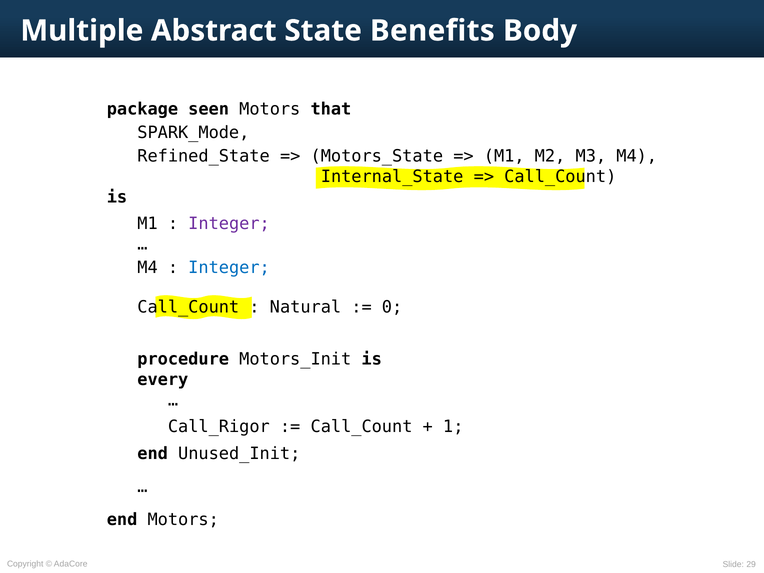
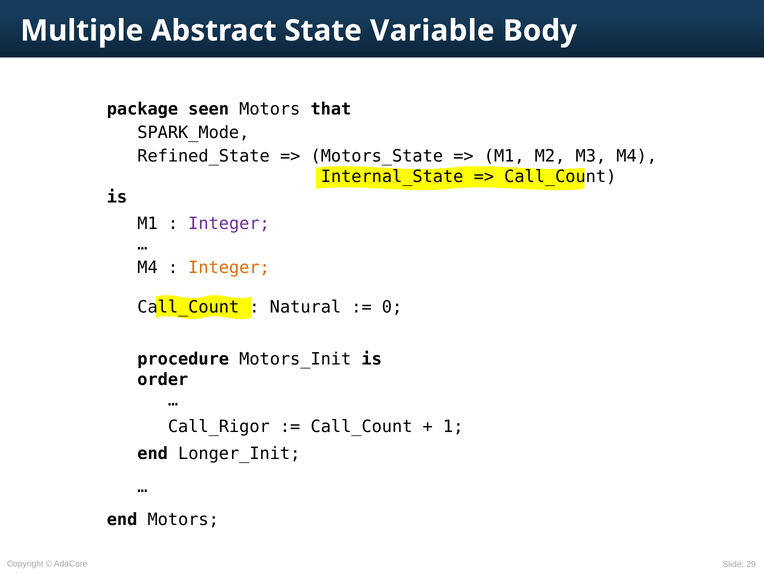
Benefits: Benefits -> Variable
Integer at (229, 268) colour: blue -> orange
every: every -> order
Unused_Init: Unused_Init -> Longer_Init
